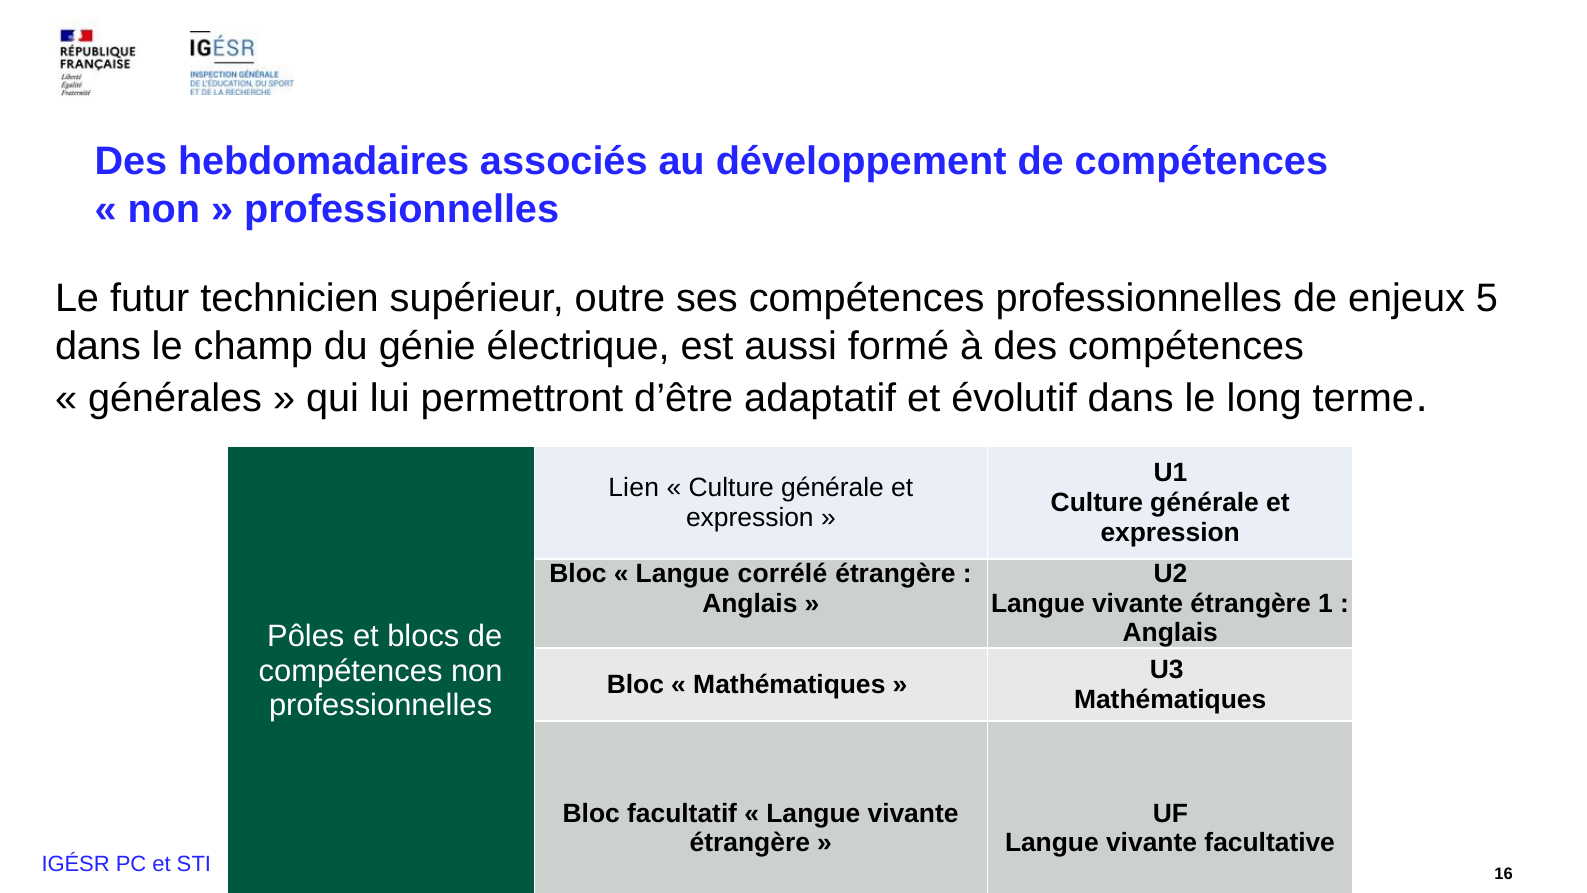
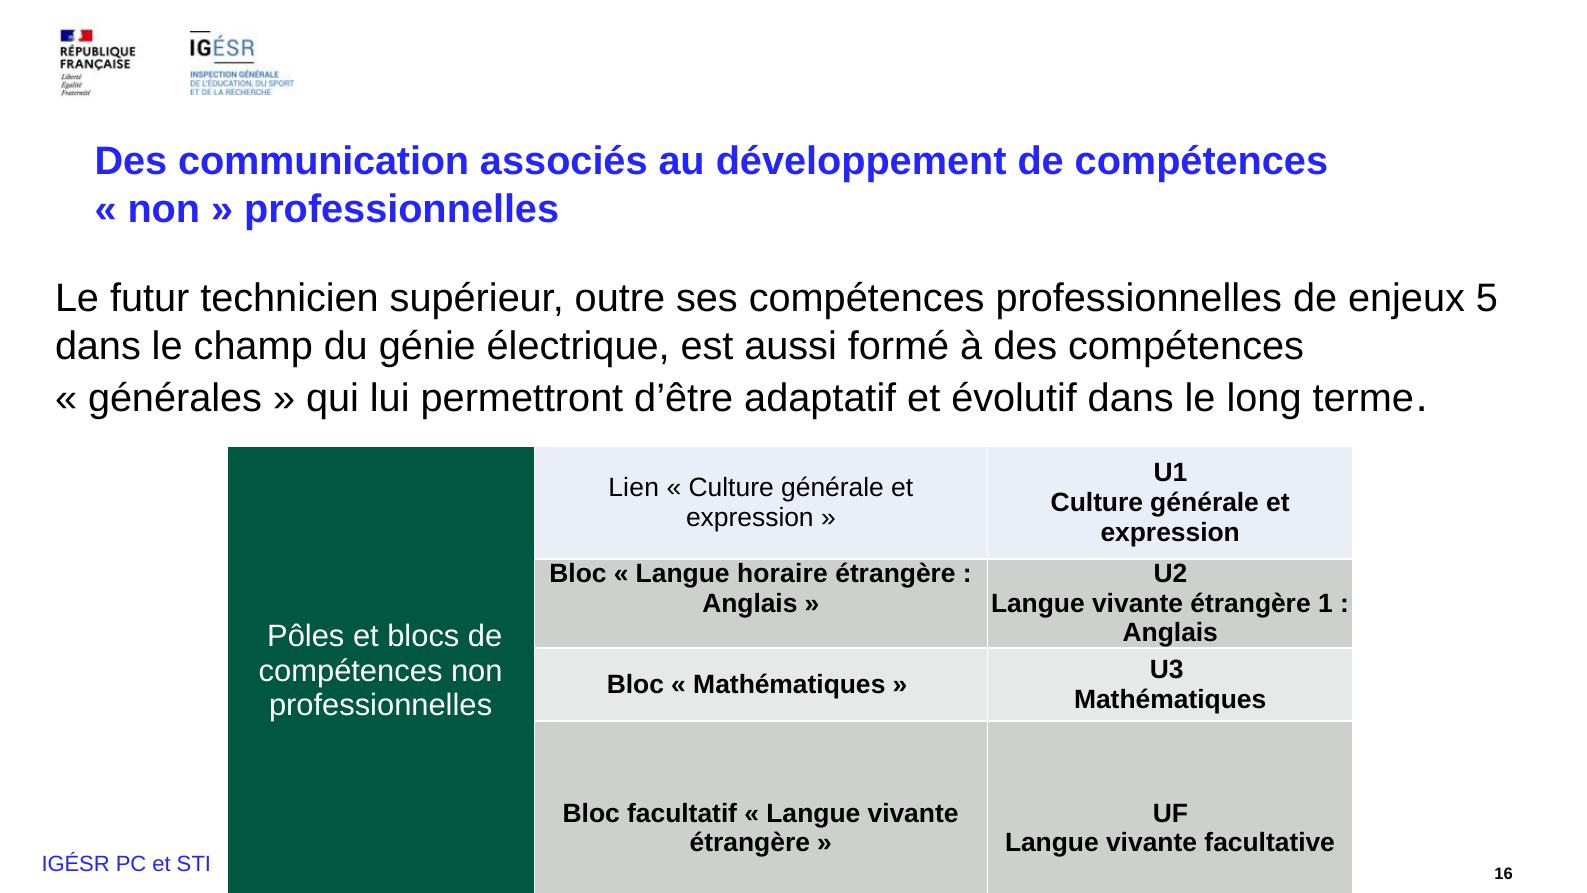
hebdomadaires: hebdomadaires -> communication
corrélé: corrélé -> horaire
